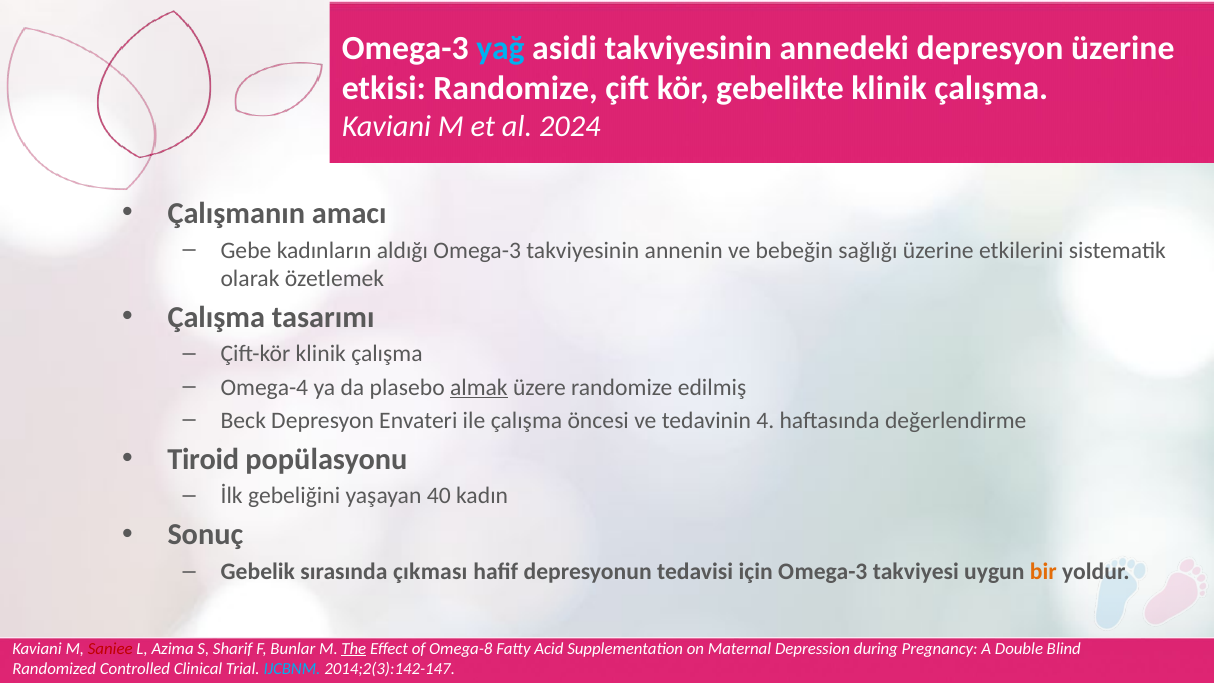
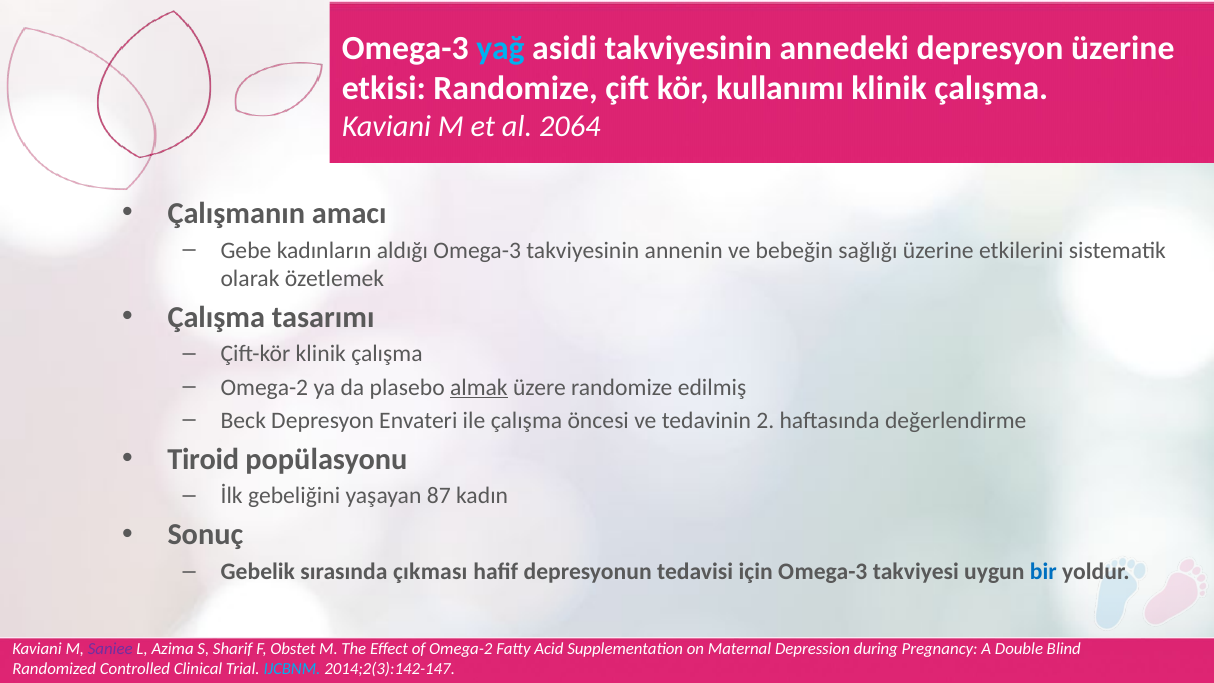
gebelikte: gebelikte -> kullanımı
2024: 2024 -> 2064
Omega-4 at (264, 387): Omega-4 -> Omega-2
4: 4 -> 2
40: 40 -> 87
bir colour: orange -> blue
Saniee colour: red -> purple
Bunlar: Bunlar -> Obstet
The underline: present -> none
of Omega-8: Omega-8 -> Omega-2
